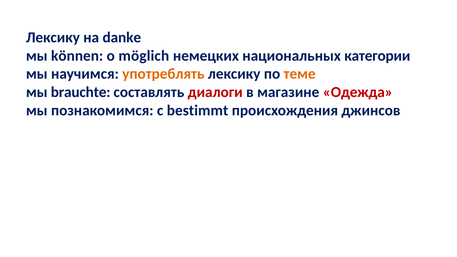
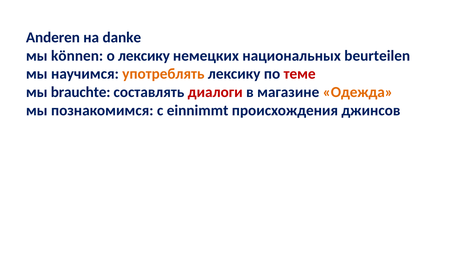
Лексику at (53, 37): Лексику -> Anderen
о möglich: möglich -> лексику
категории: категории -> beurteilen
теме colour: orange -> red
Одежда colour: red -> orange
bestimmt: bestimmt -> einnimmt
